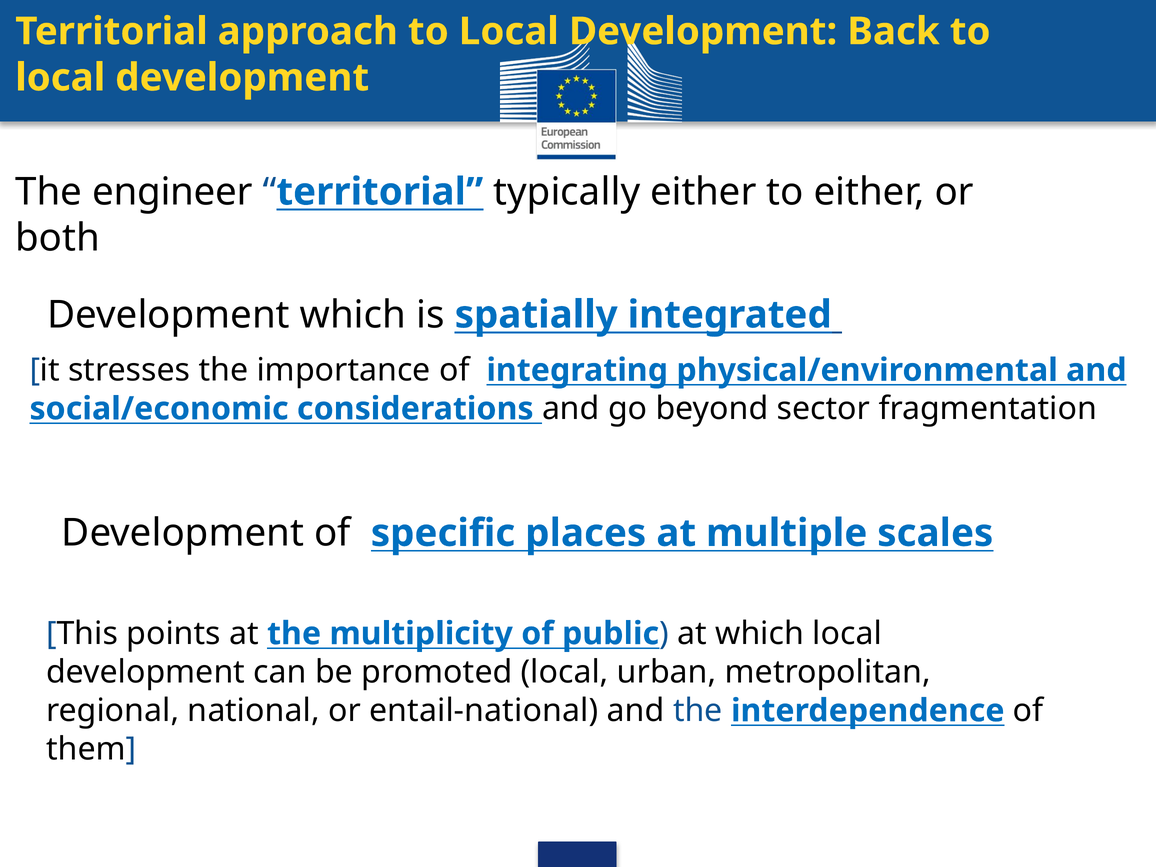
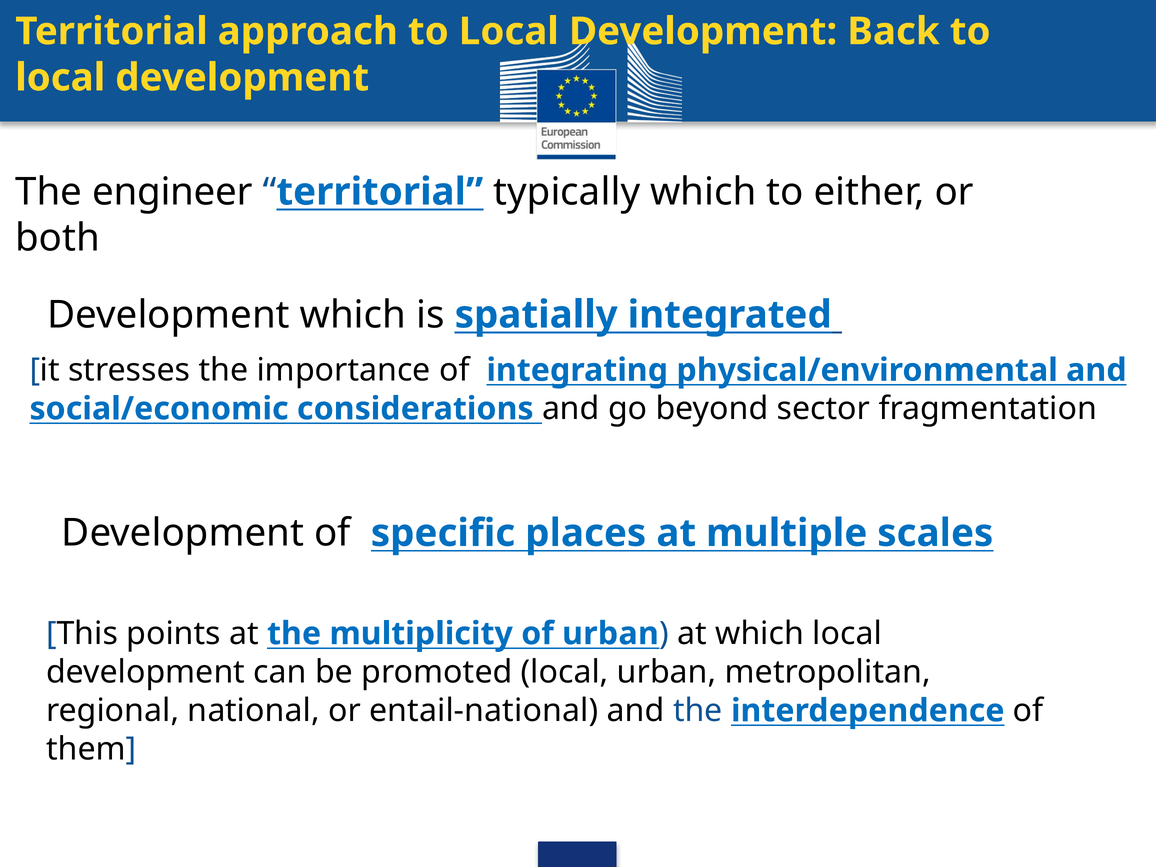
typically either: either -> which
of public: public -> urban
